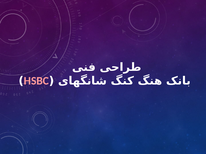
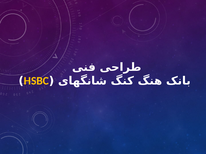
HSBC colour: pink -> yellow
